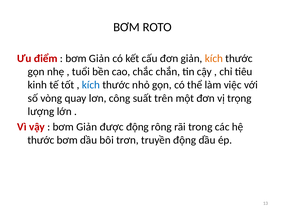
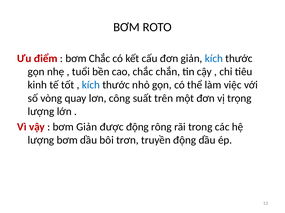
Giản at (99, 59): Giản -> Chắc
kích at (214, 59) colour: orange -> blue
thước at (41, 141): thước -> lượng
